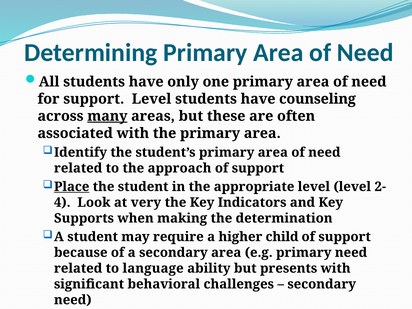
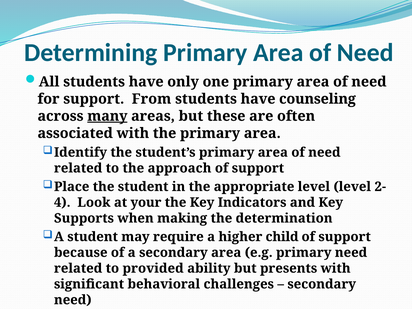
support Level: Level -> From
Place underline: present -> none
very: very -> your
language: language -> provided
